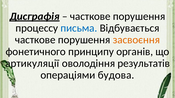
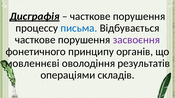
засвоєння colour: orange -> purple
артикуляції: артикуляції -> мовленнєві
будова: будова -> складів
